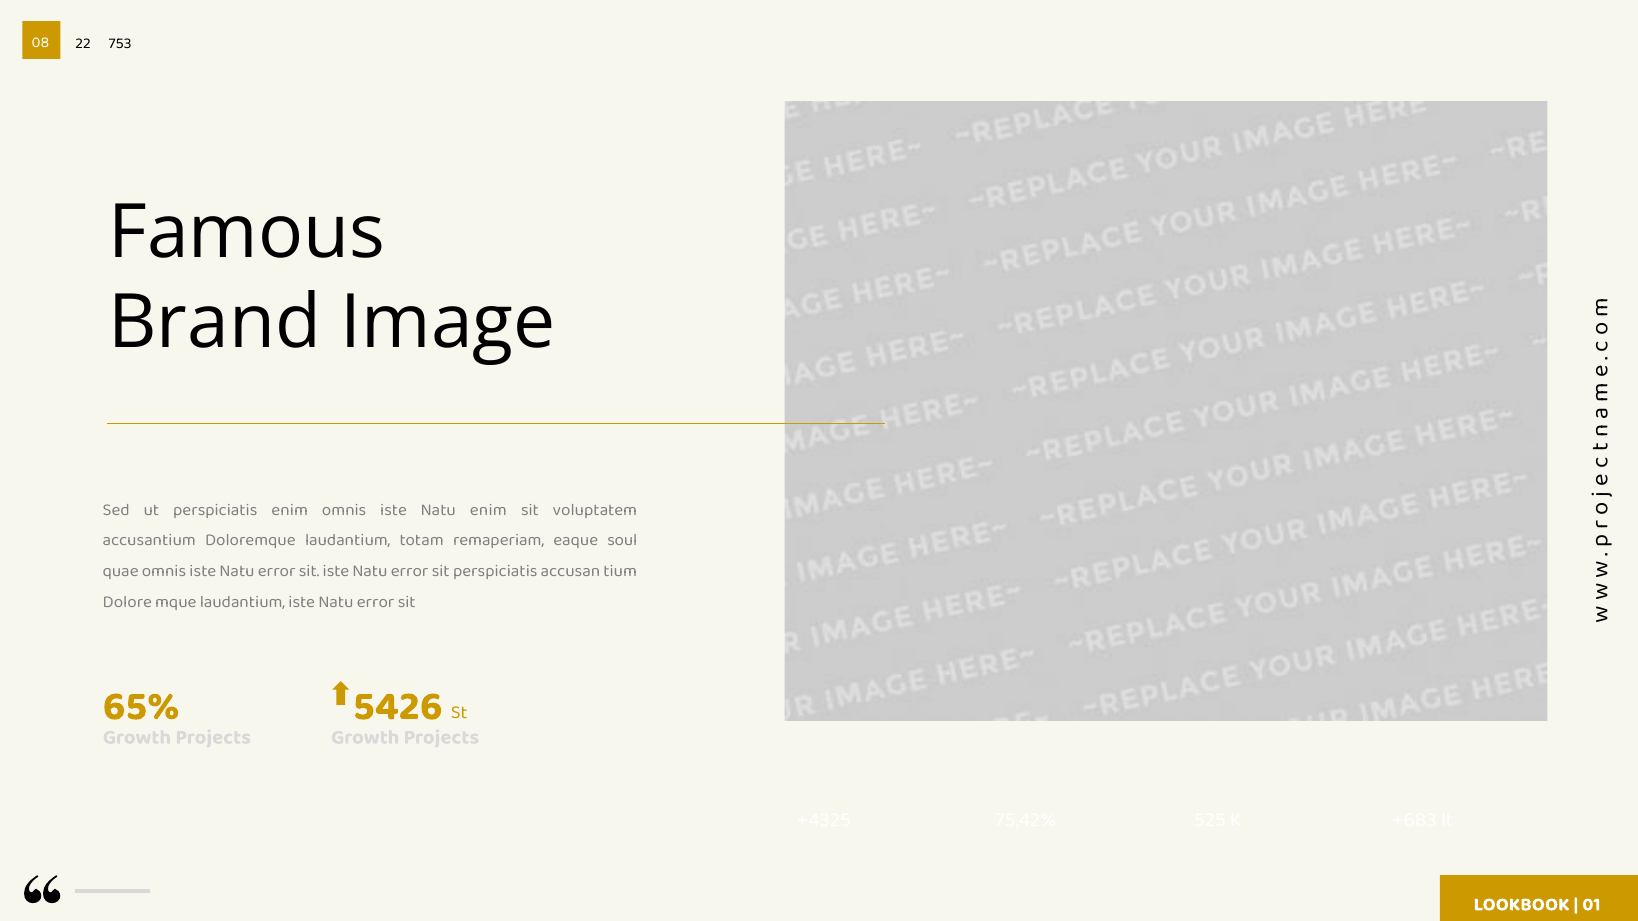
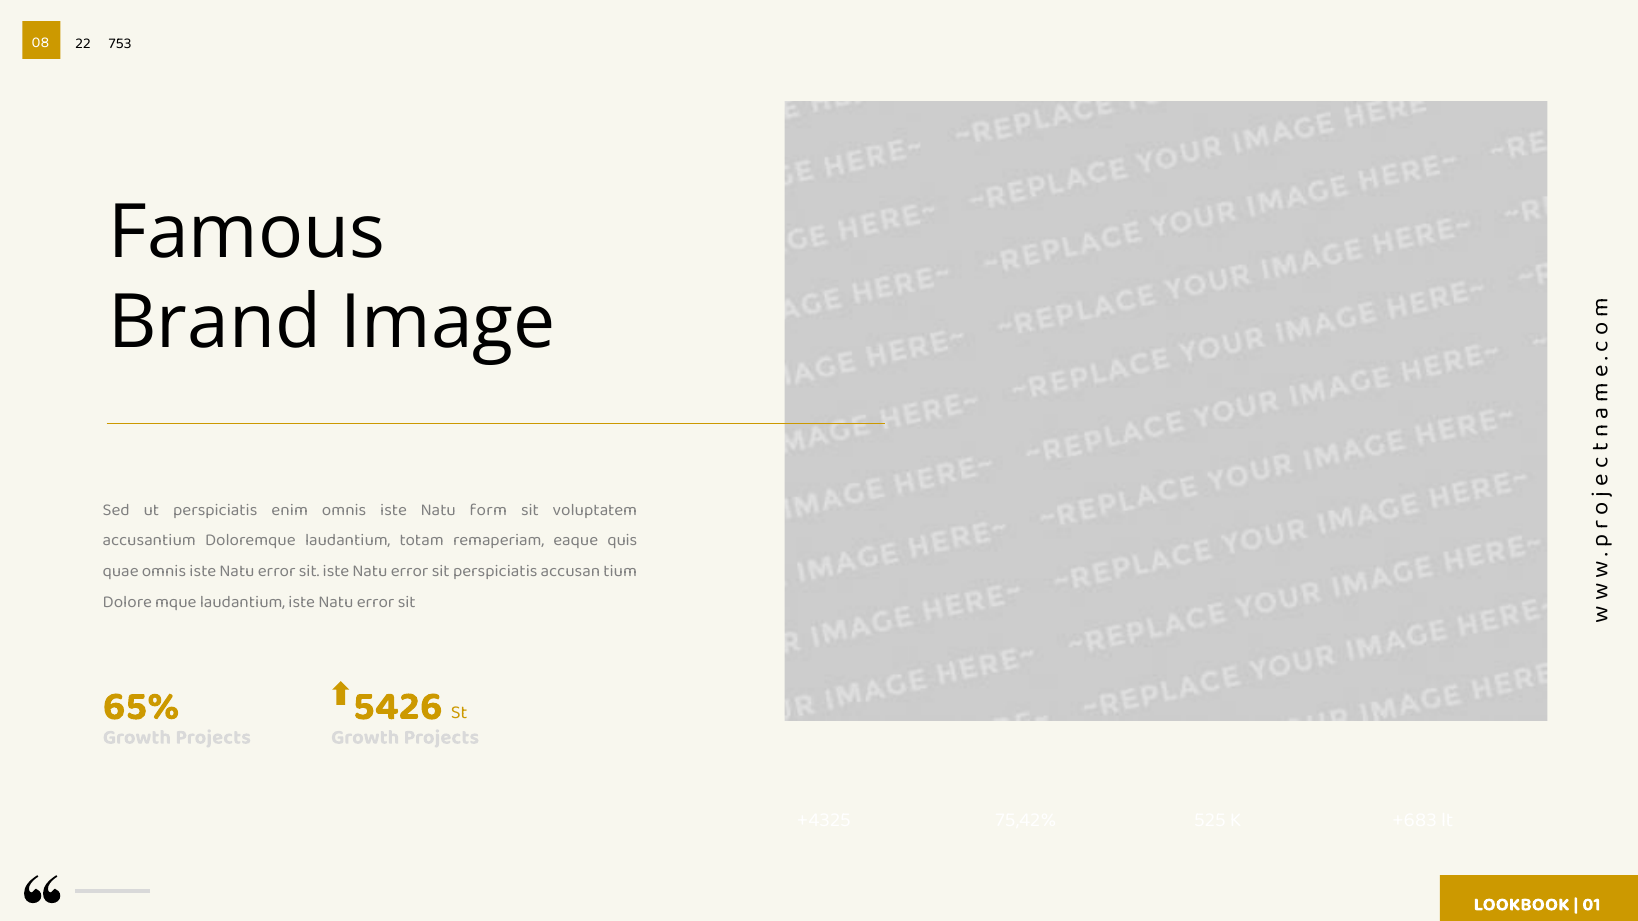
Natu enim: enim -> form
soul: soul -> quis
